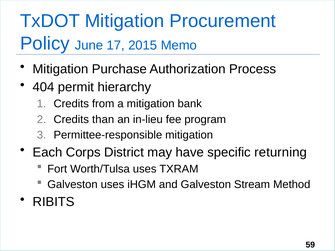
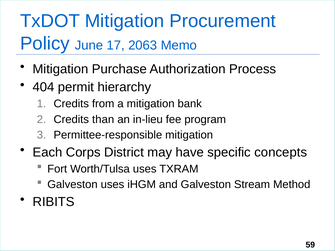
2015: 2015 -> 2063
returning: returning -> concepts
